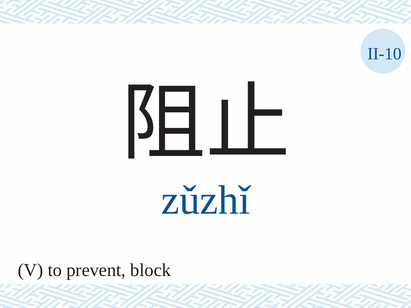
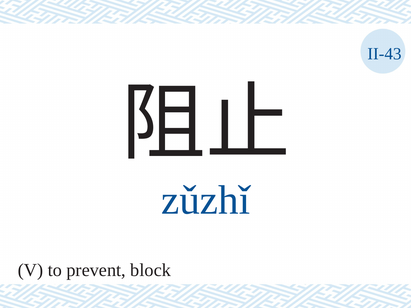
II-10: II-10 -> II-43
